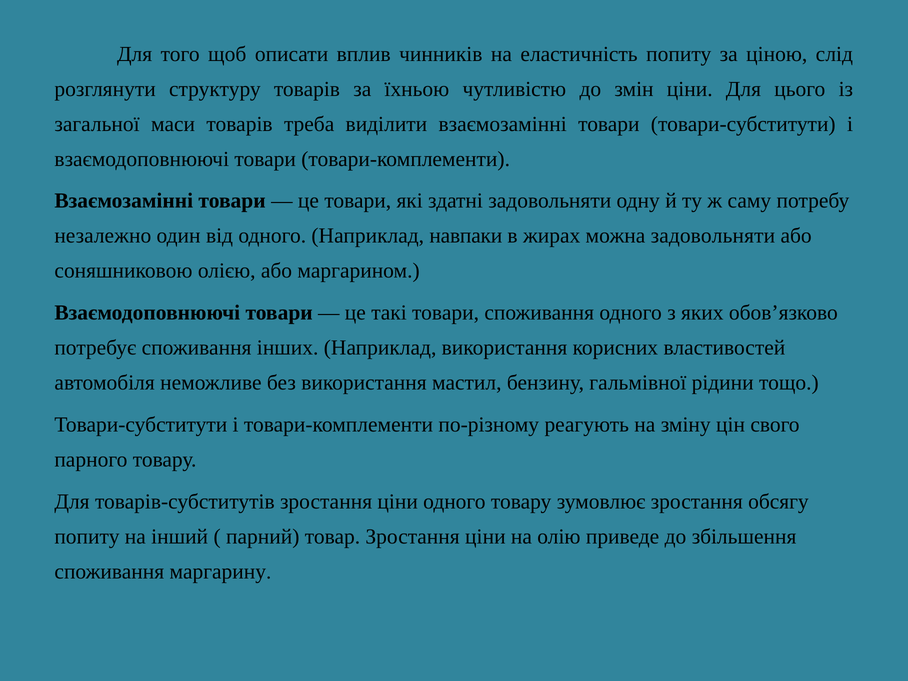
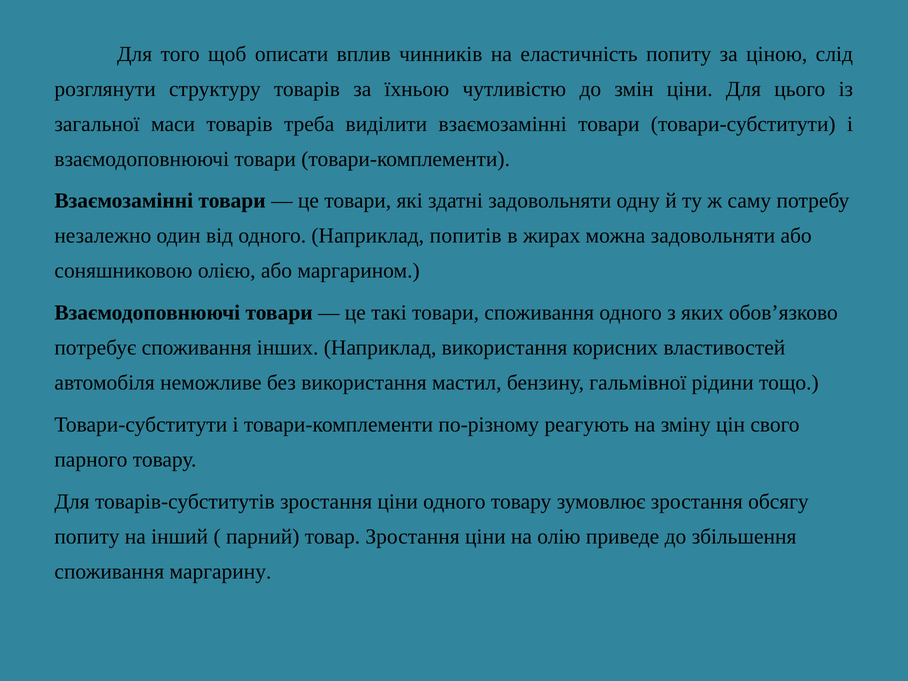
навпаки: навпаки -> попитів
